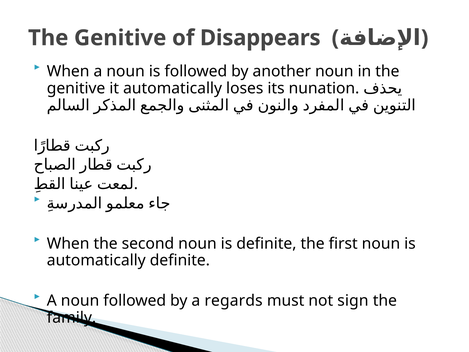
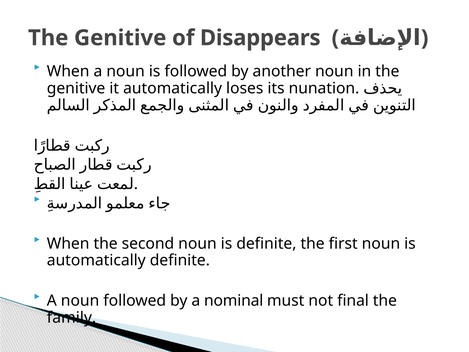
regards: regards -> nominal
sign: sign -> final
